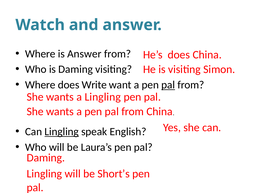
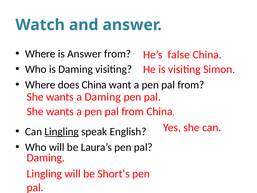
He’s does: does -> false
does Write: Write -> China
pal at (168, 85) underline: present -> none
a Lingling: Lingling -> Daming
